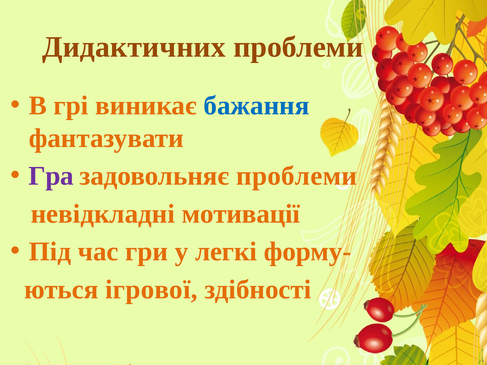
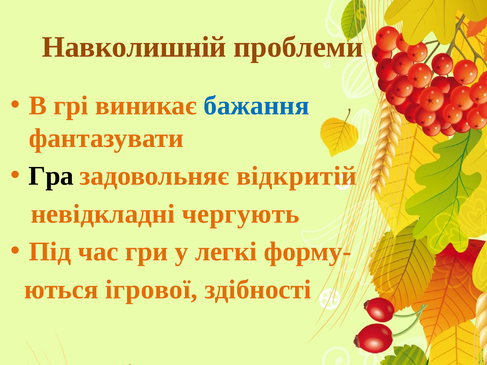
Дидактичних: Дидактичних -> Навколишній
Гра colour: purple -> black
проблеми at (297, 176): проблеми -> відкритій
мотивації: мотивації -> чергують
